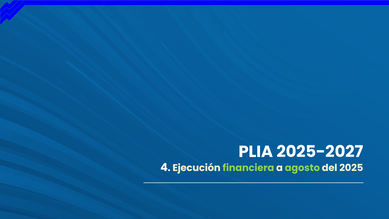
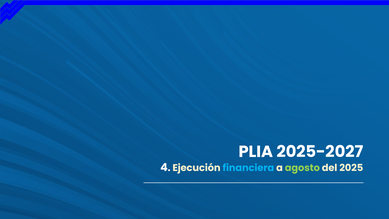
financiera colour: light green -> light blue
